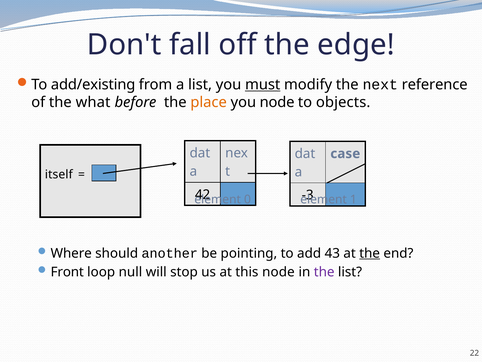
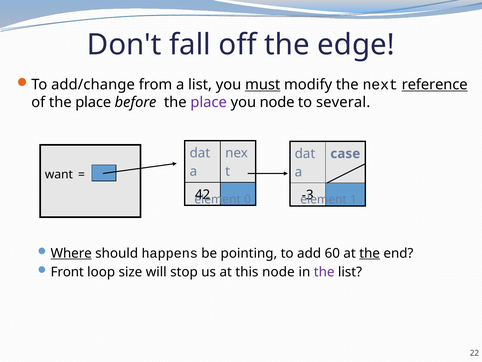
add/existing: add/existing -> add/change
reference underline: none -> present
of the what: what -> place
place at (209, 102) colour: orange -> purple
objects: objects -> several
itself: itself -> want
Where underline: none -> present
another: another -> happens
43: 43 -> 60
null: null -> size
